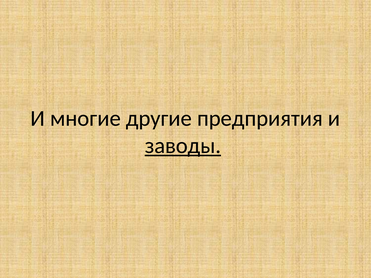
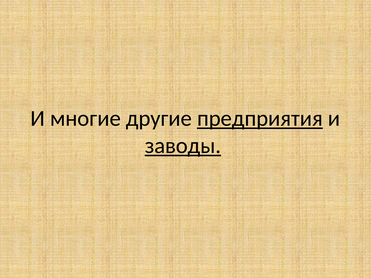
предприятия underline: none -> present
